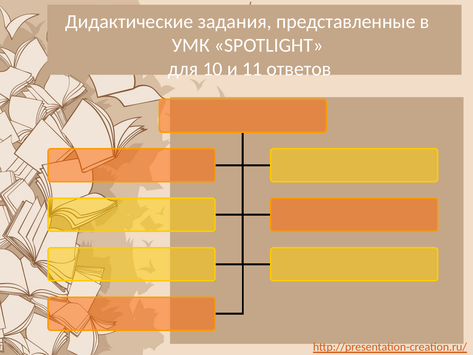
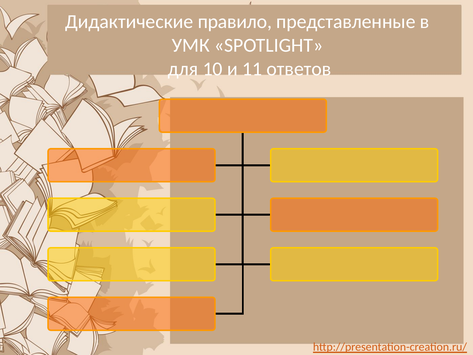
задания: задания -> правило
